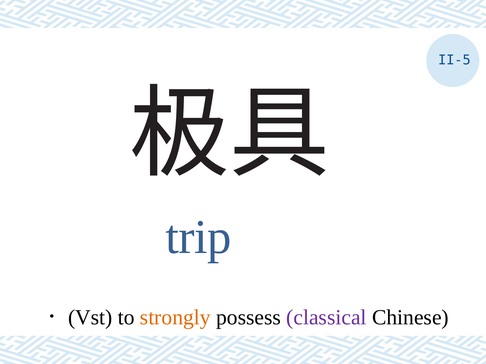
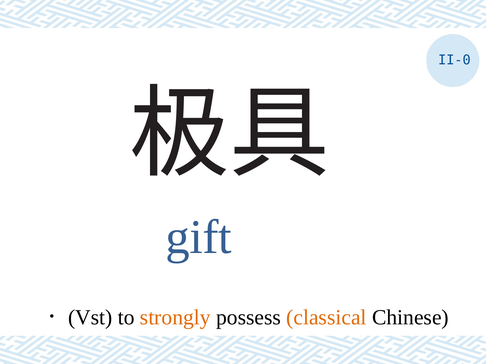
II-5: II-5 -> II-0
trip: trip -> gift
classical colour: purple -> orange
